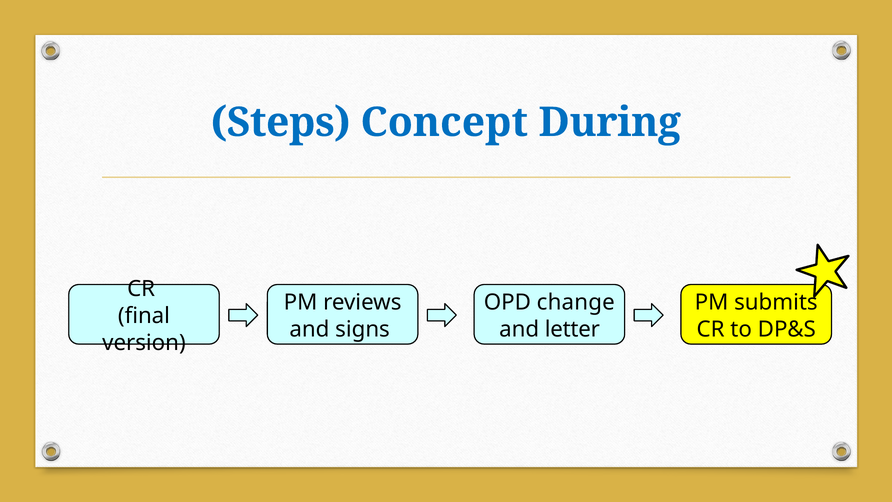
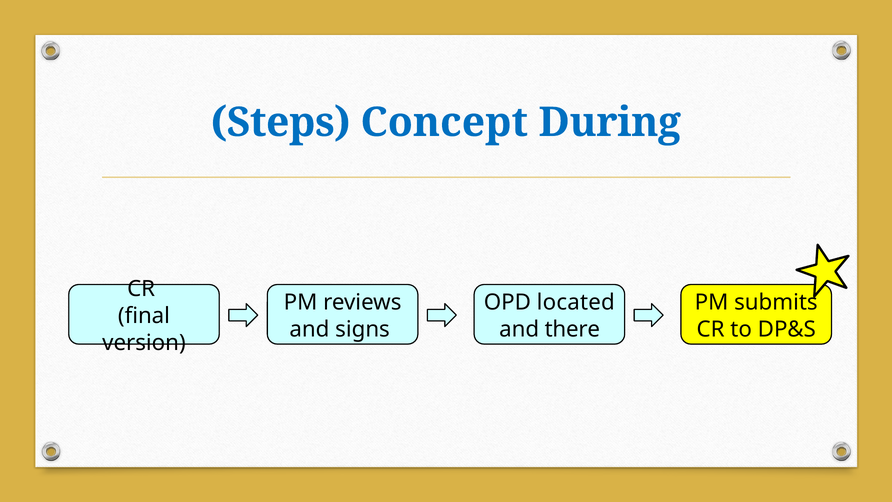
change: change -> located
letter: letter -> there
